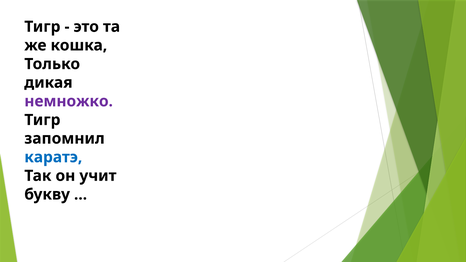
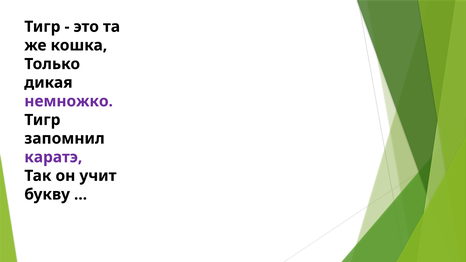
каратэ colour: blue -> purple
